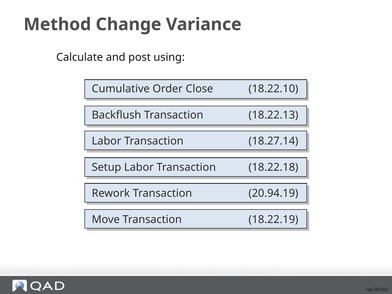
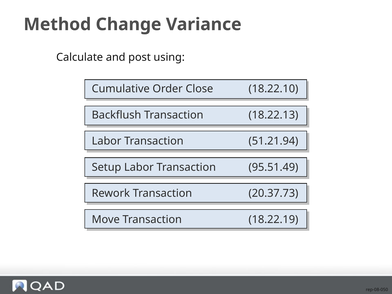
18.27.14: 18.27.14 -> 51.21.94
18.22.18: 18.22.18 -> 95.51.49
20.94.19: 20.94.19 -> 20.37.73
